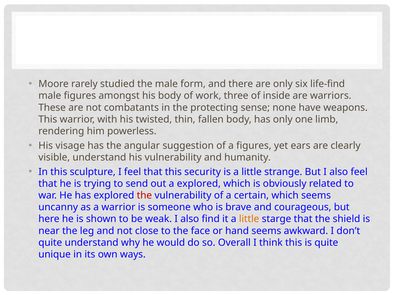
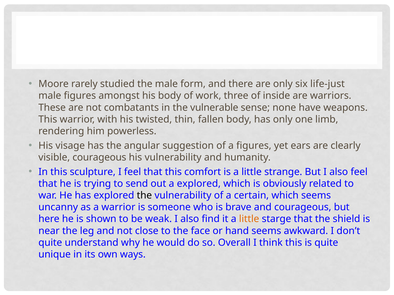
life-find: life-find -> life-just
protecting: protecting -> vulnerable
visible understand: understand -> courageous
security: security -> comfort
the at (144, 196) colour: red -> black
